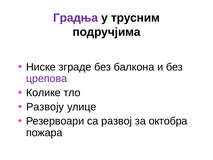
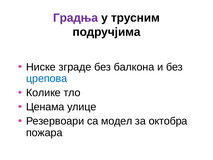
црепова colour: purple -> blue
Развоју: Развоју -> Ценама
развој: развој -> модел
